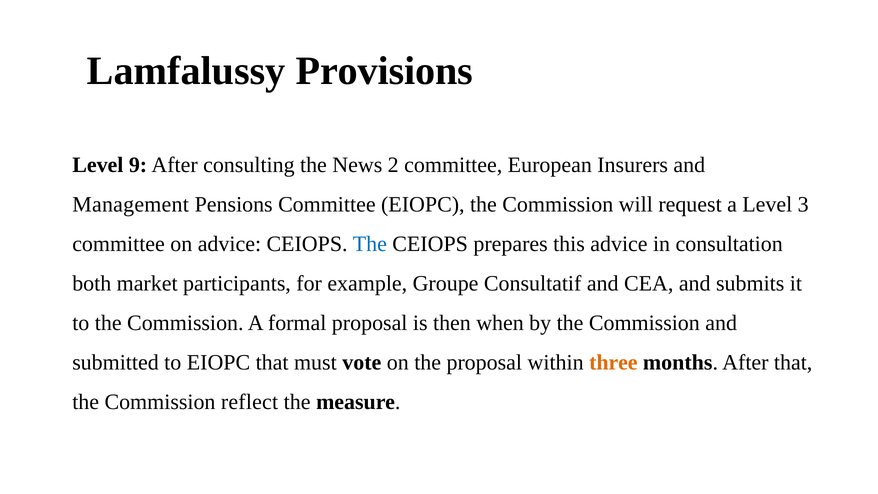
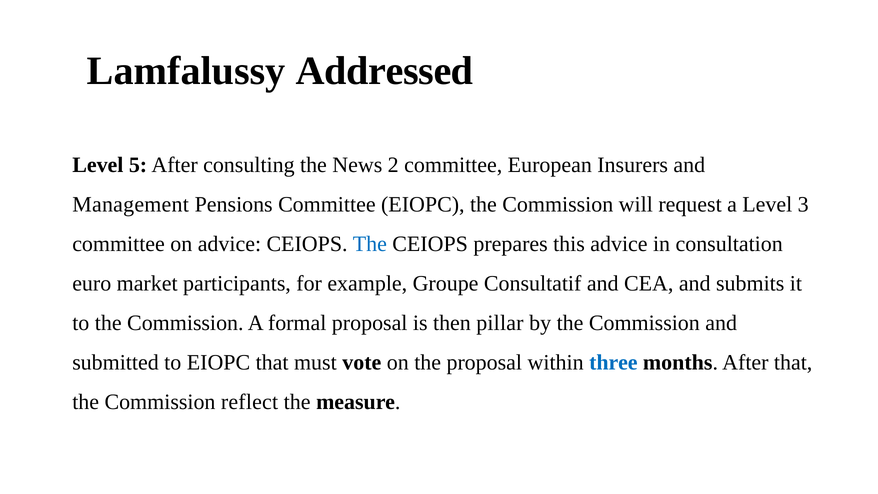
Provisions: Provisions -> Addressed
9: 9 -> 5
both: both -> euro
when: when -> pillar
three colour: orange -> blue
